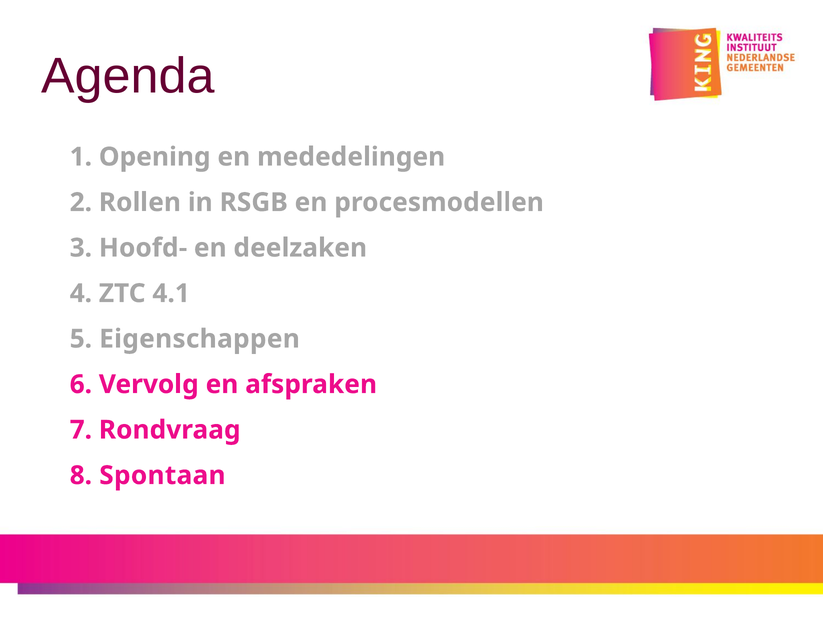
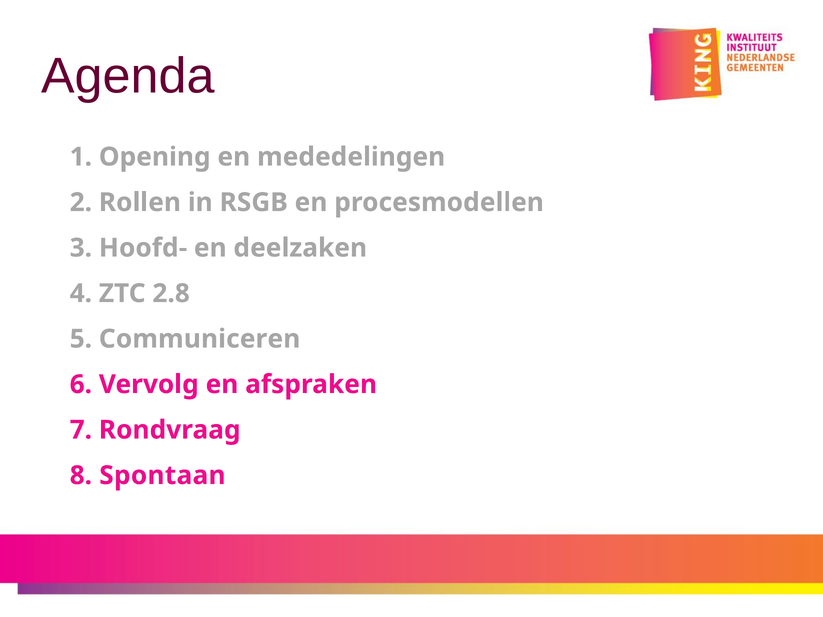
4.1: 4.1 -> 2.8
Eigenschappen: Eigenschappen -> Communiceren
